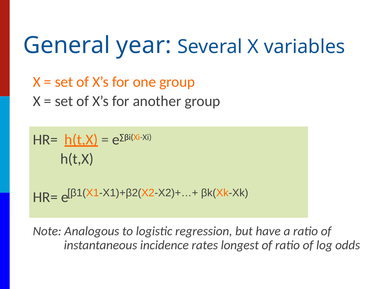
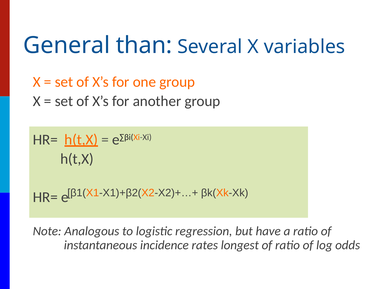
year: year -> than
